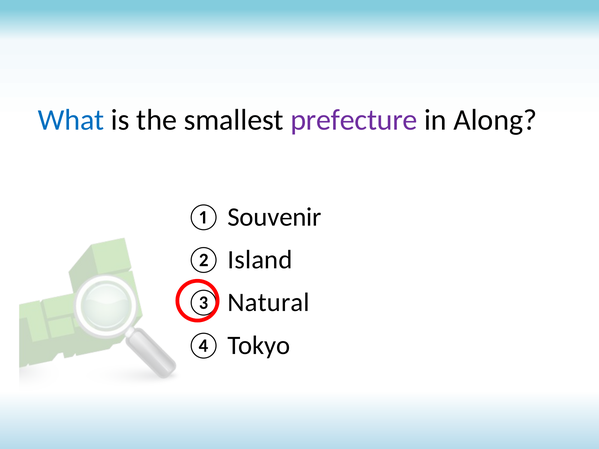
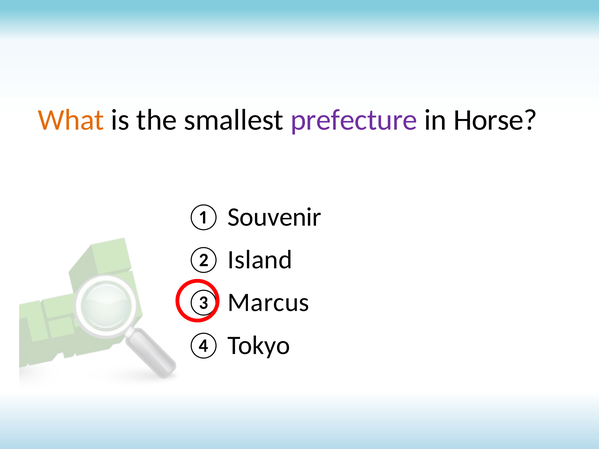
What colour: blue -> orange
Along: Along -> Horse
Natural: Natural -> Marcus
